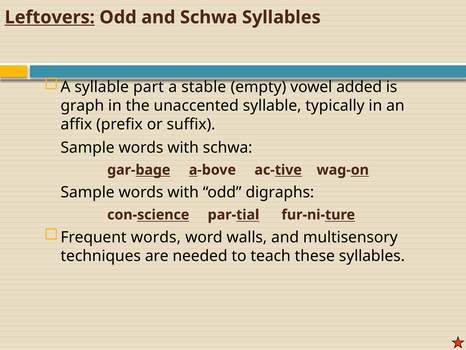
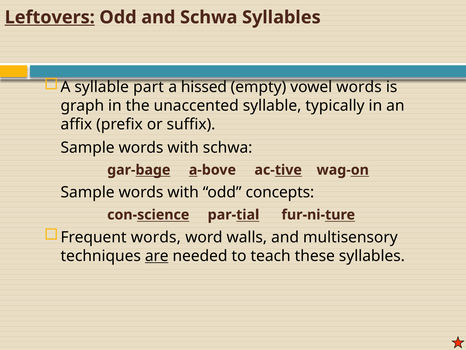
stable: stable -> hissed
vowel added: added -> words
digraphs: digraphs -> concepts
are underline: none -> present
